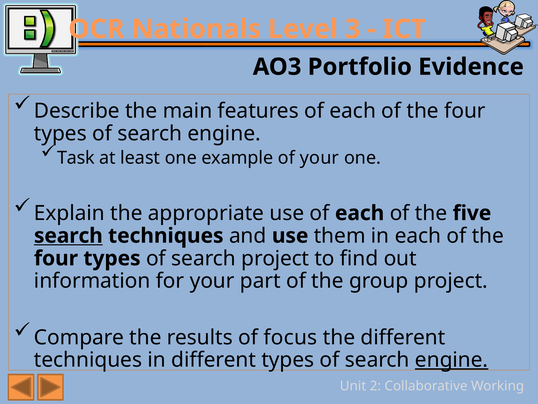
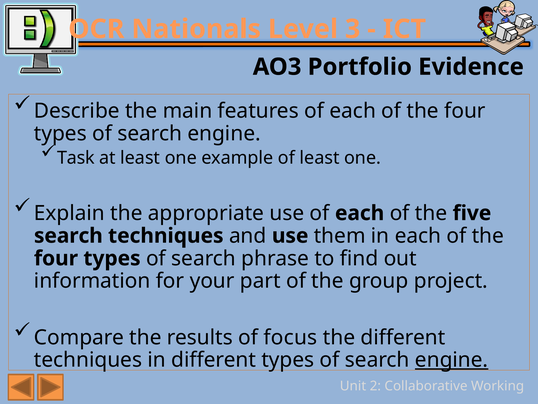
of your: your -> least
search at (68, 236) underline: present -> none
search project: project -> phrase
